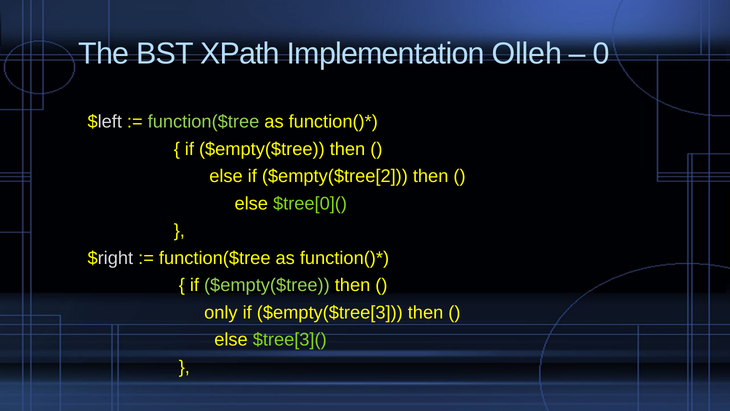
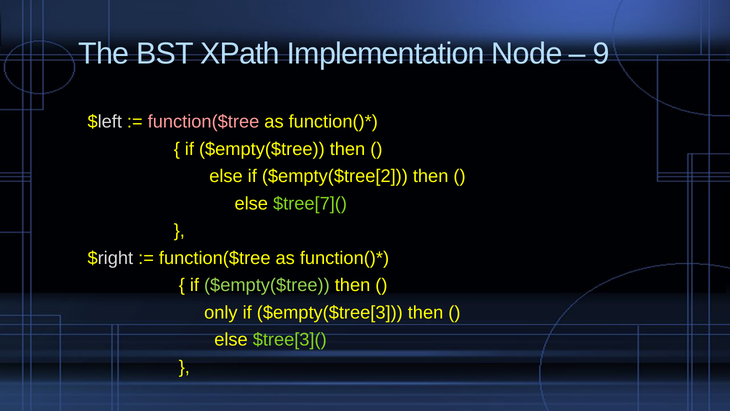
Olleh: Olleh -> Node
0: 0 -> 9
function($tree at (204, 122) colour: light green -> pink
$tree[0](: $tree[0]( -> $tree[7](
